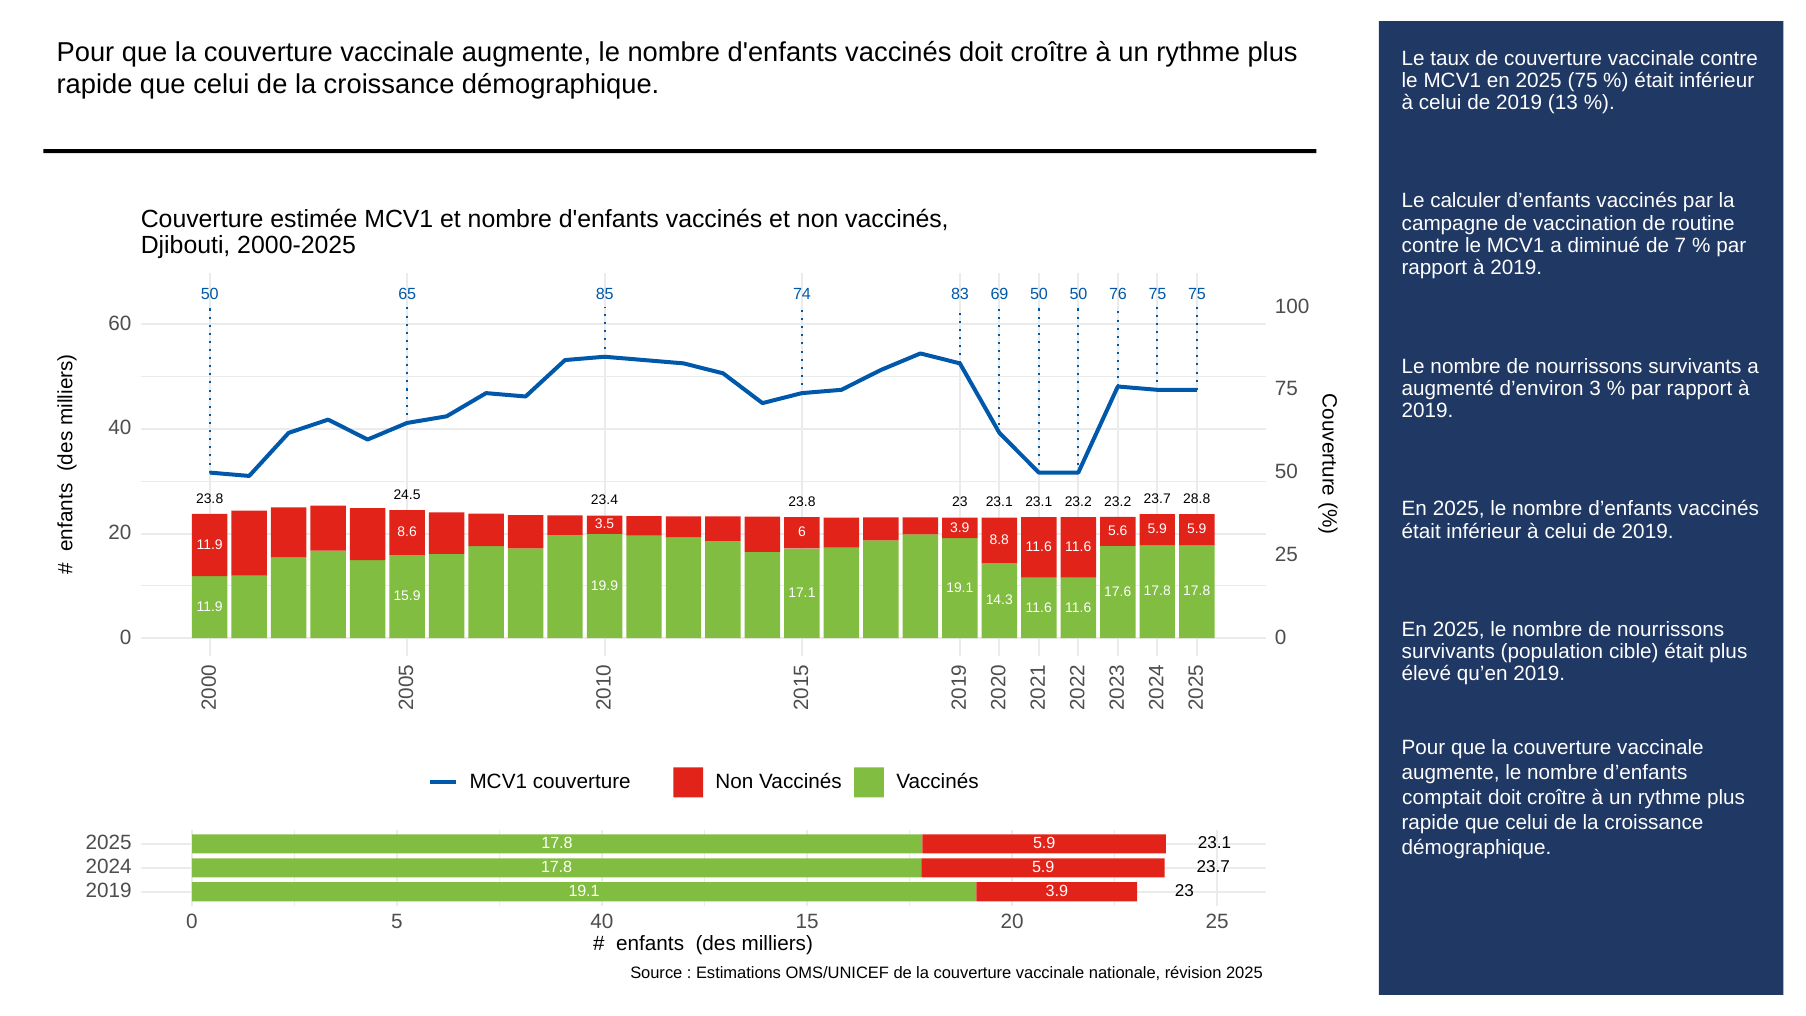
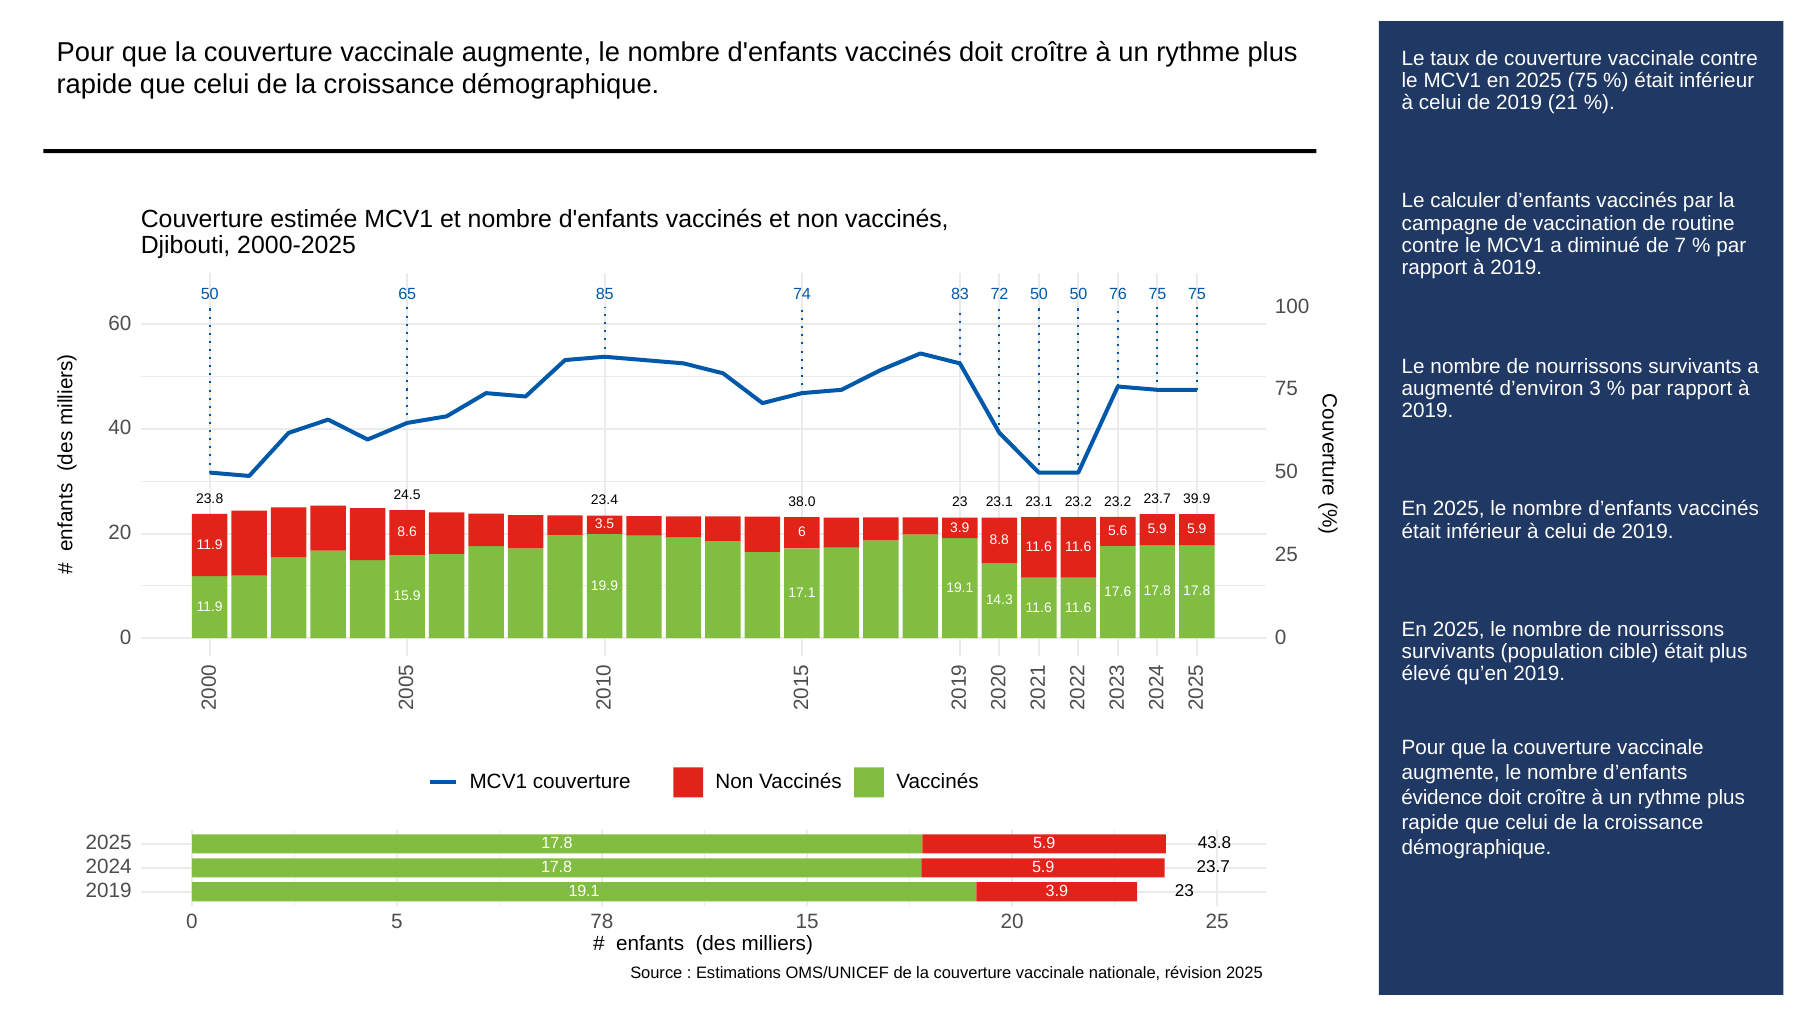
13: 13 -> 21
69: 69 -> 72
23.4 23.8: 23.8 -> 38.0
28.8: 28.8 -> 39.9
comptait: comptait -> évidence
23.1 at (1215, 843): 23.1 -> 43.8
5 40: 40 -> 78
